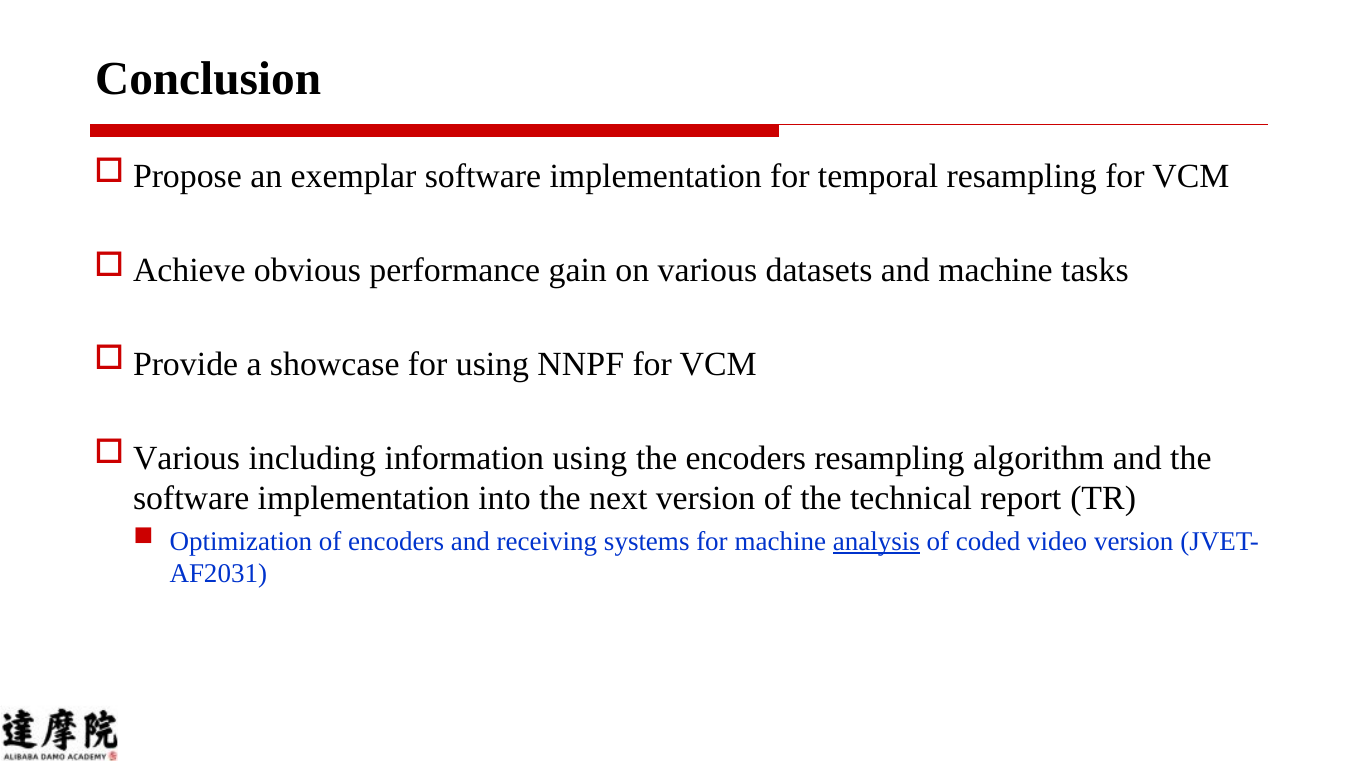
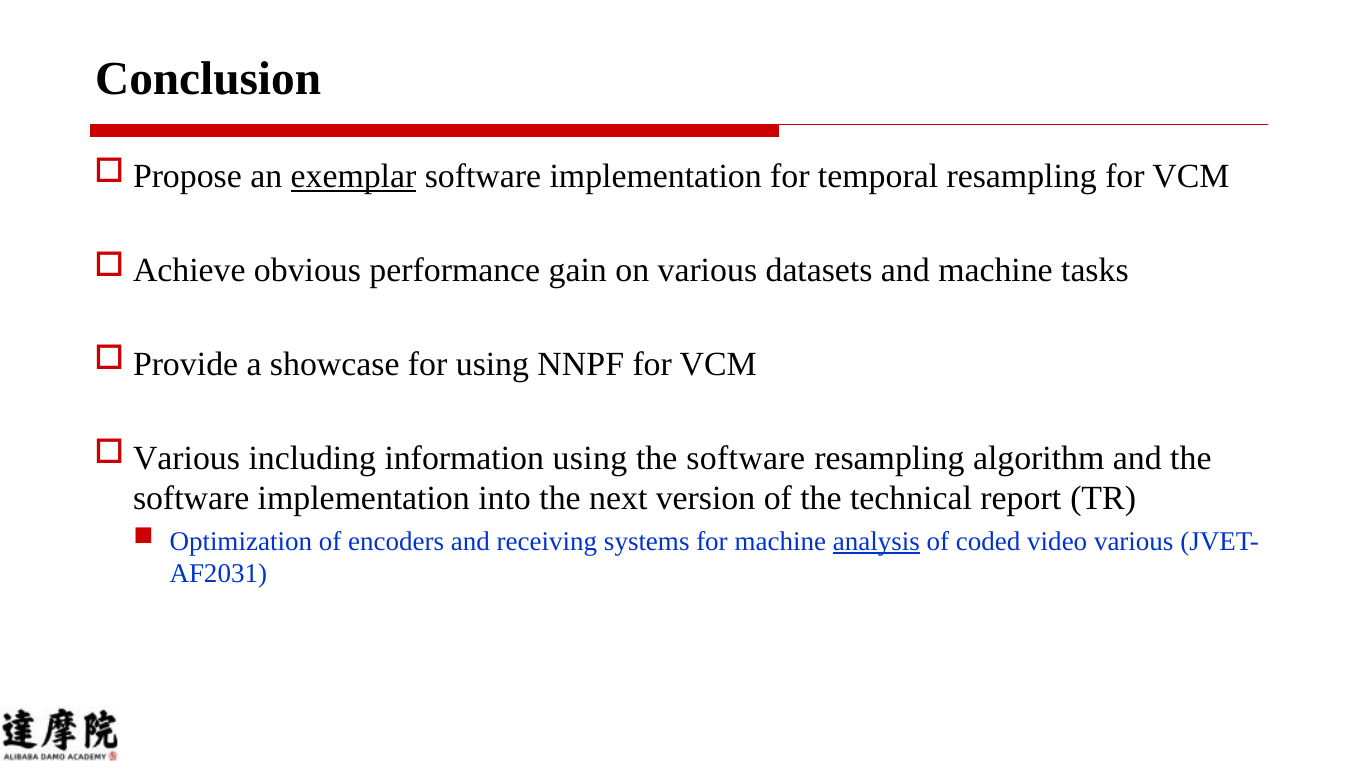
exemplar underline: none -> present
encoders at (746, 458): encoders -> software
video version: version -> various
